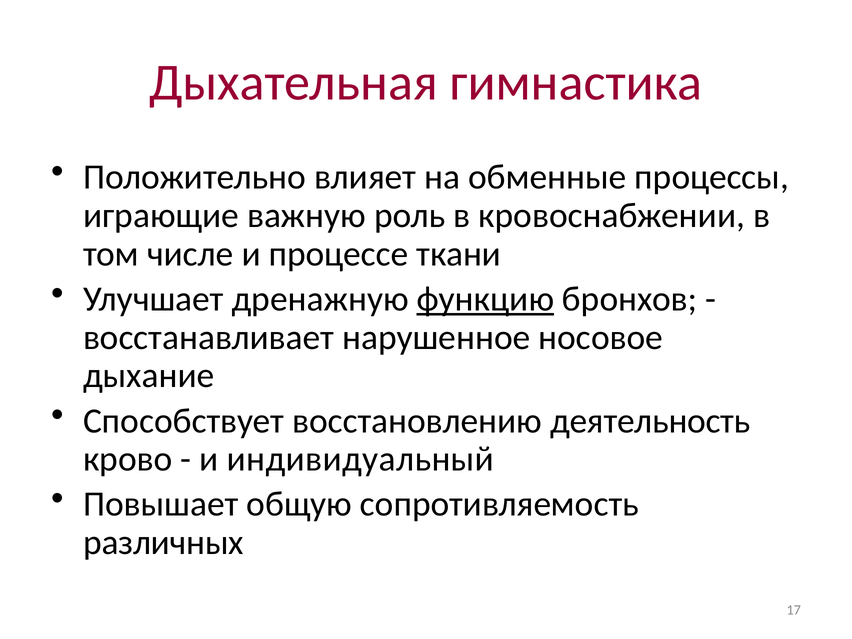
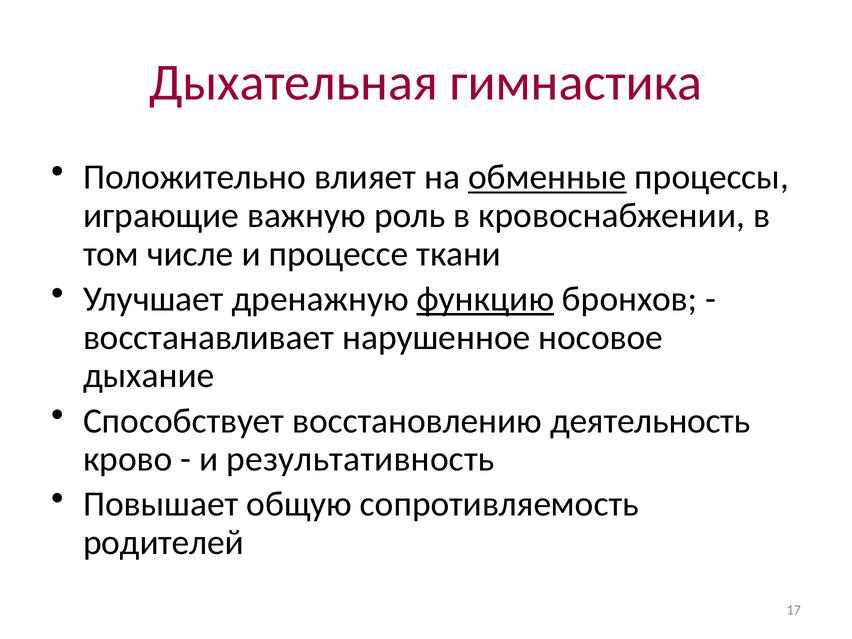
обменные underline: none -> present
индивидуальный: индивидуальный -> результативность
различных: различных -> родителей
